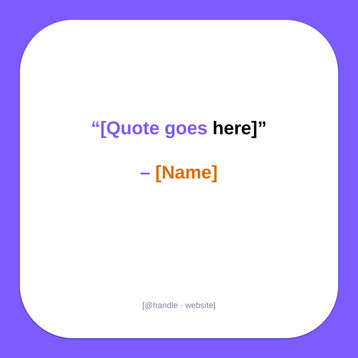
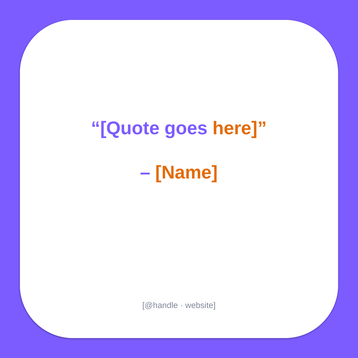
here colour: black -> orange
